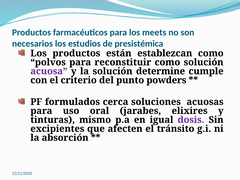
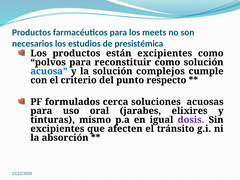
están establezcan: establezcan -> excipientes
acuosa colour: purple -> blue
determine: determine -> complejos
powders: powders -> respecto
